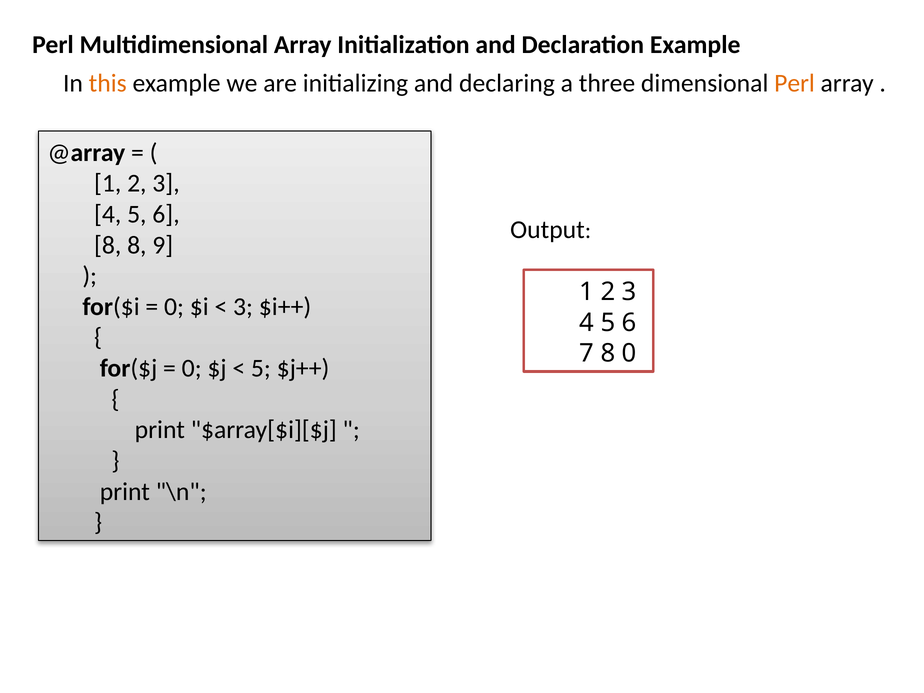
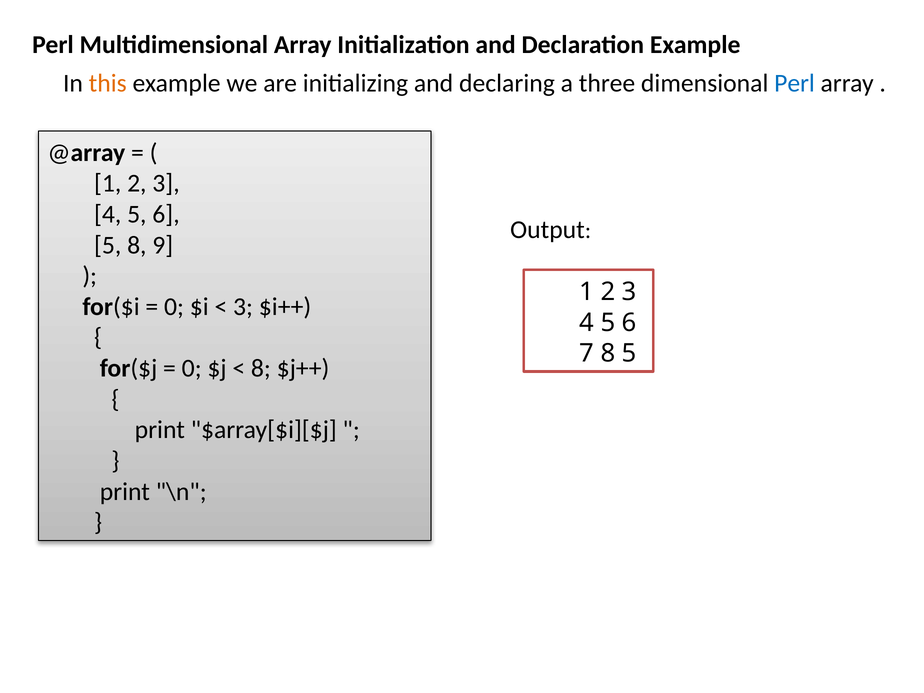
Perl at (795, 83) colour: orange -> blue
8 at (108, 245): 8 -> 5
8 0: 0 -> 5
5 at (261, 368): 5 -> 8
